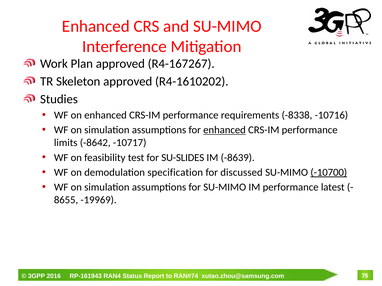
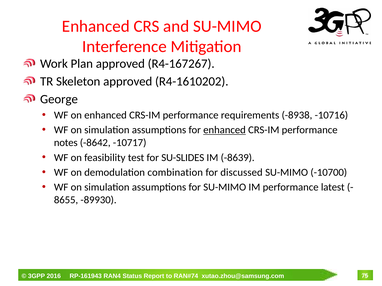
Studies: Studies -> George
-8338: -8338 -> -8938
limits: limits -> notes
specification: specification -> combination
-10700 underline: present -> none
-19969: -19969 -> -89930
